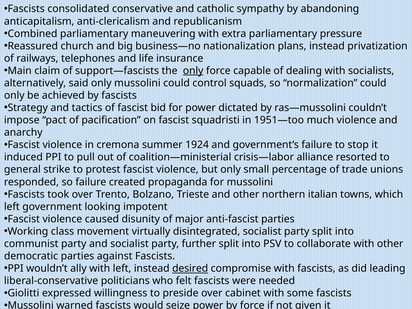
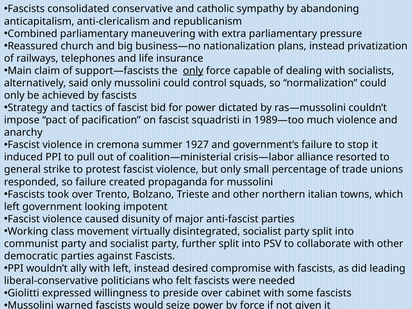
1951—too: 1951—too -> 1989—too
1924: 1924 -> 1927
desired underline: present -> none
